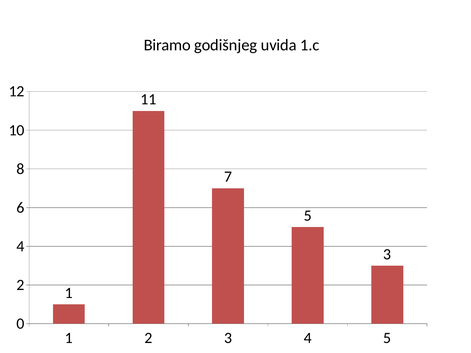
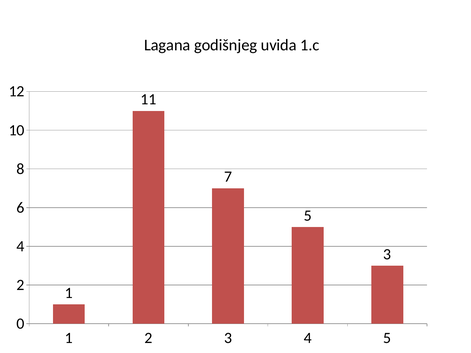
Biramo: Biramo -> Lagana
